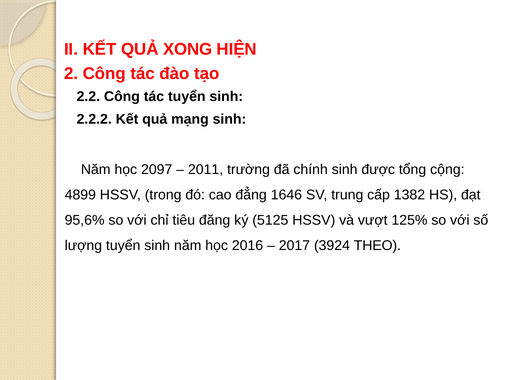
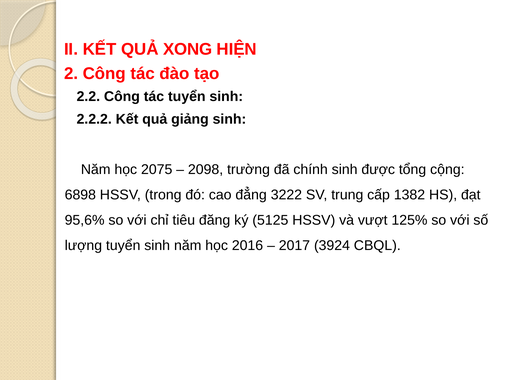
mạng: mạng -> giảng
2097: 2097 -> 2075
2011: 2011 -> 2098
4899: 4899 -> 6898
1646: 1646 -> 3222
THEO: THEO -> CBQL
